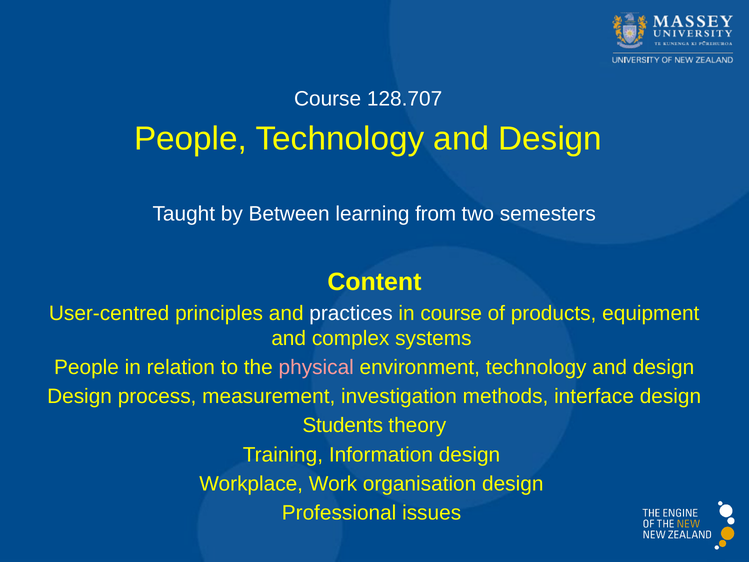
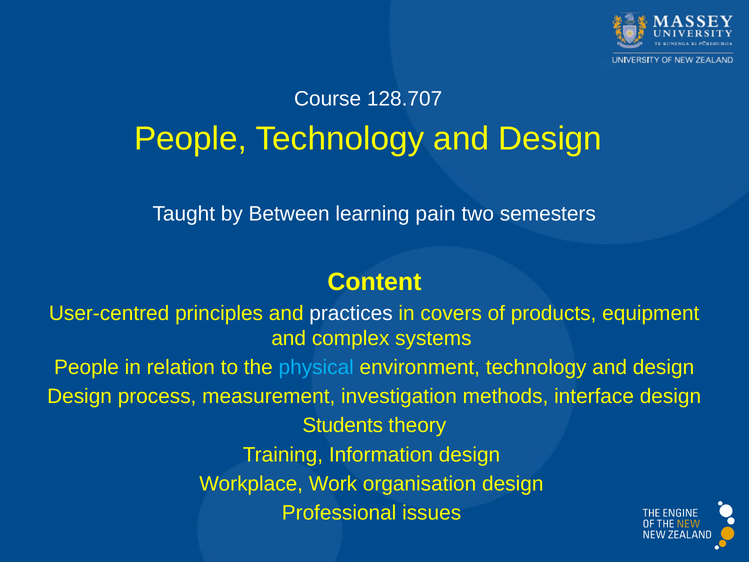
from: from -> pain
in course: course -> covers
physical colour: pink -> light blue
